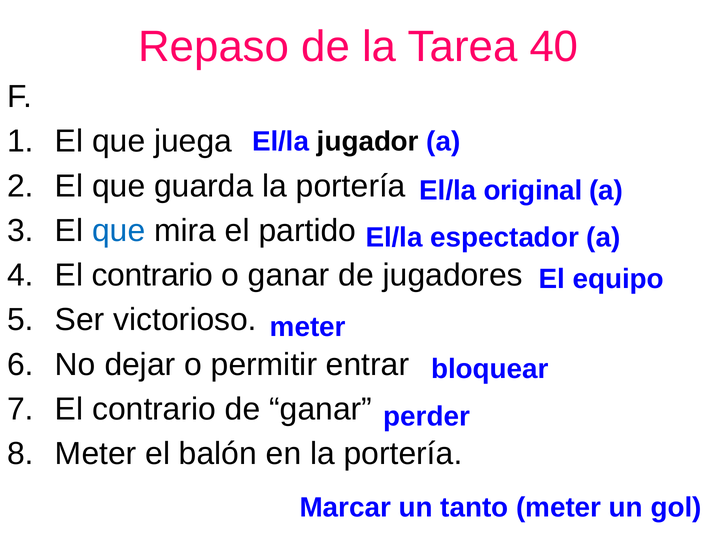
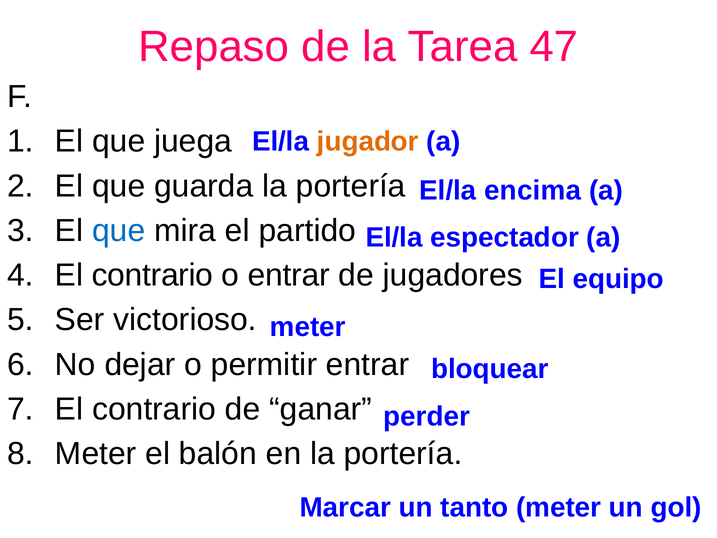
40: 40 -> 47
jugador colour: black -> orange
original: original -> encima
o ganar: ganar -> entrar
